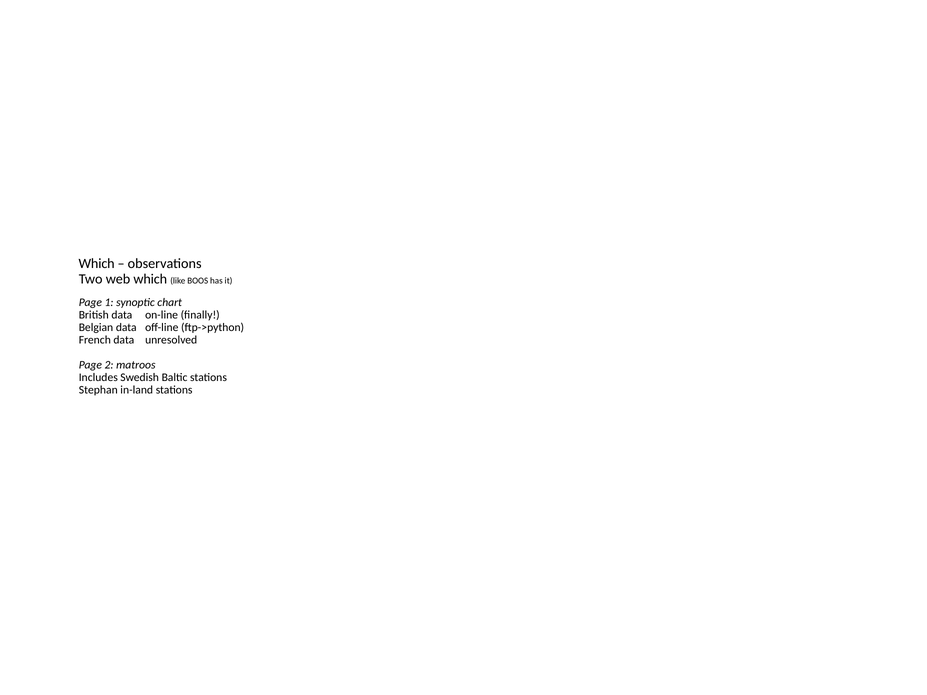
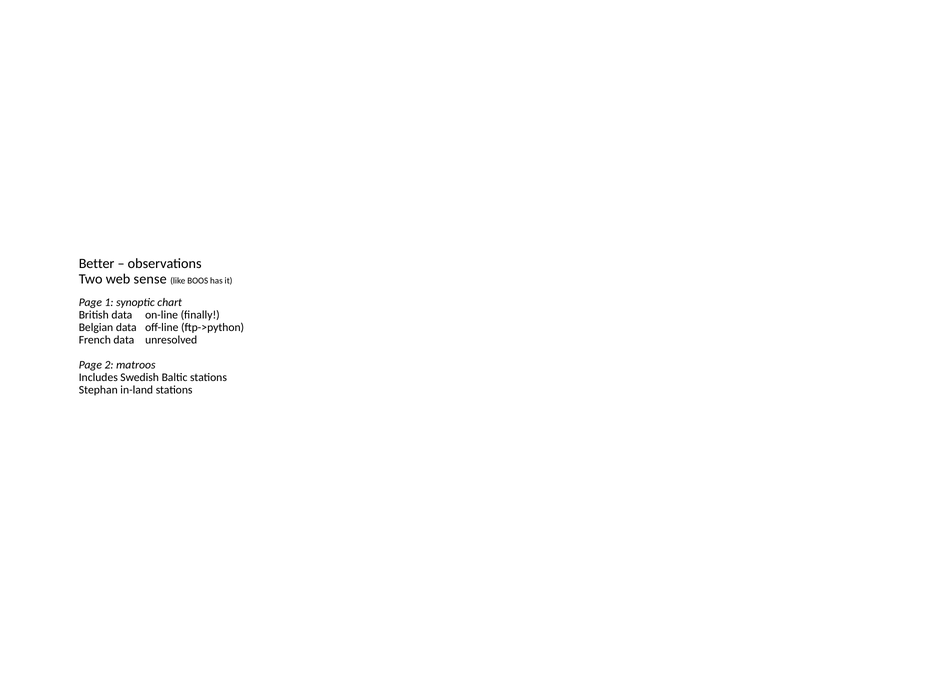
Which at (97, 264): Which -> Better
web which: which -> sense
